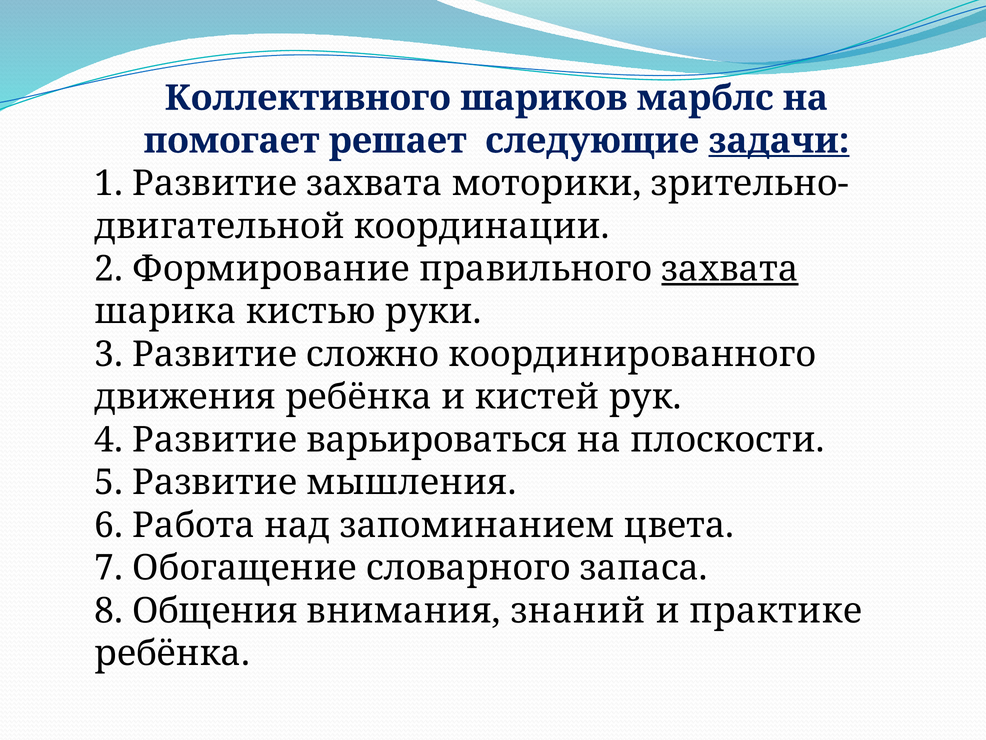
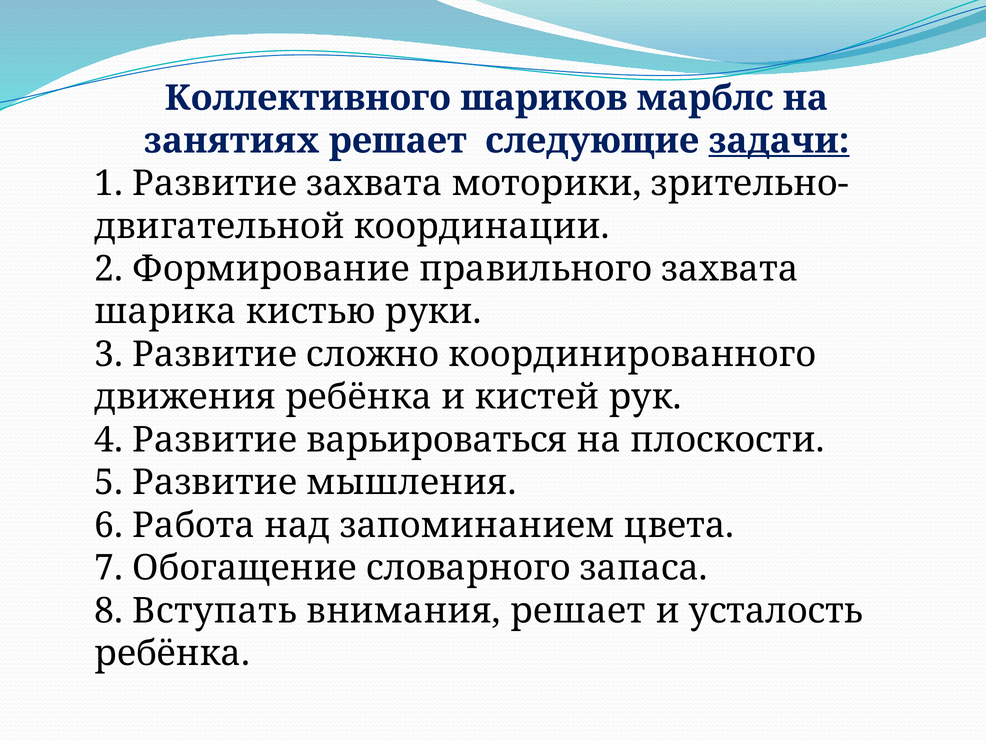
помогает: помогает -> занятиях
захвата at (730, 269) underline: present -> none
Общения: Общения -> Вступать
внимания знаний: знаний -> решает
практике: практике -> усталость
